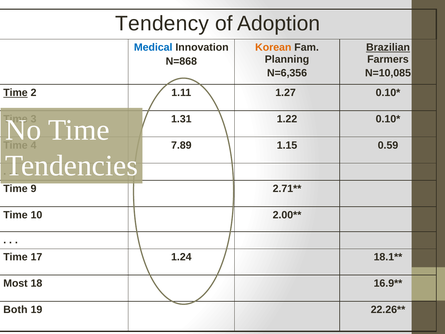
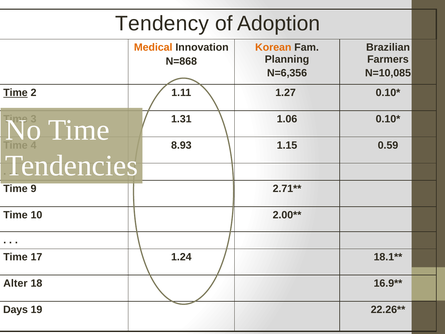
Medical colour: blue -> orange
Brazilian underline: present -> none
1.22: 1.22 -> 1.06
7.89: 7.89 -> 8.93
Most: Most -> Alter
Both: Both -> Days
